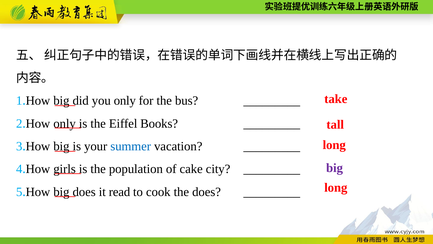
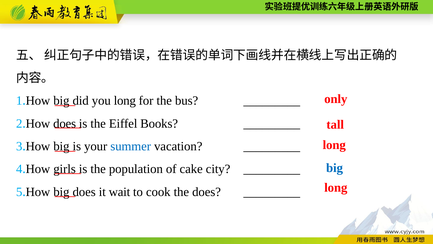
take: take -> only
you only: only -> long
only at (65, 123): only -> does
big at (335, 168) colour: purple -> blue
read: read -> wait
